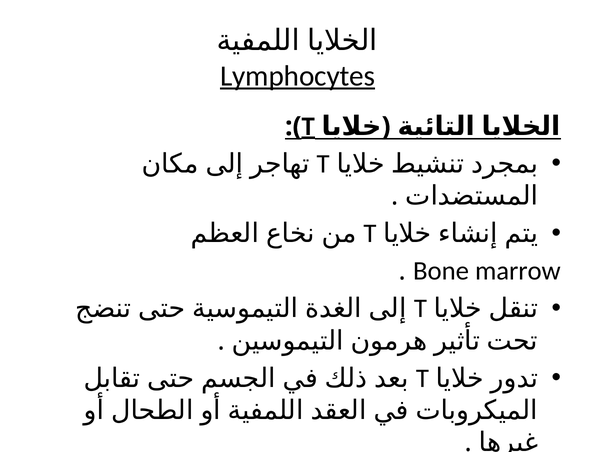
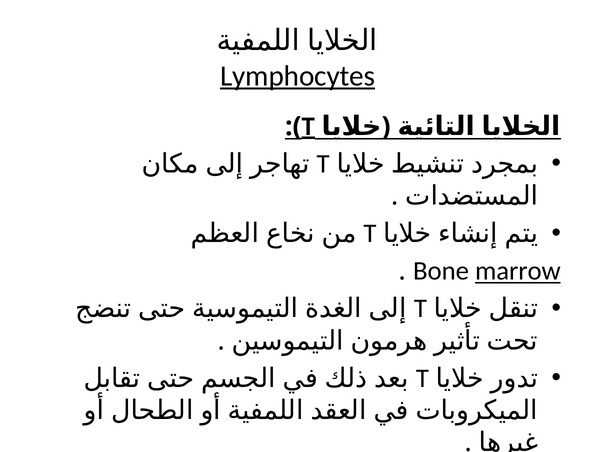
marrow underline: none -> present
